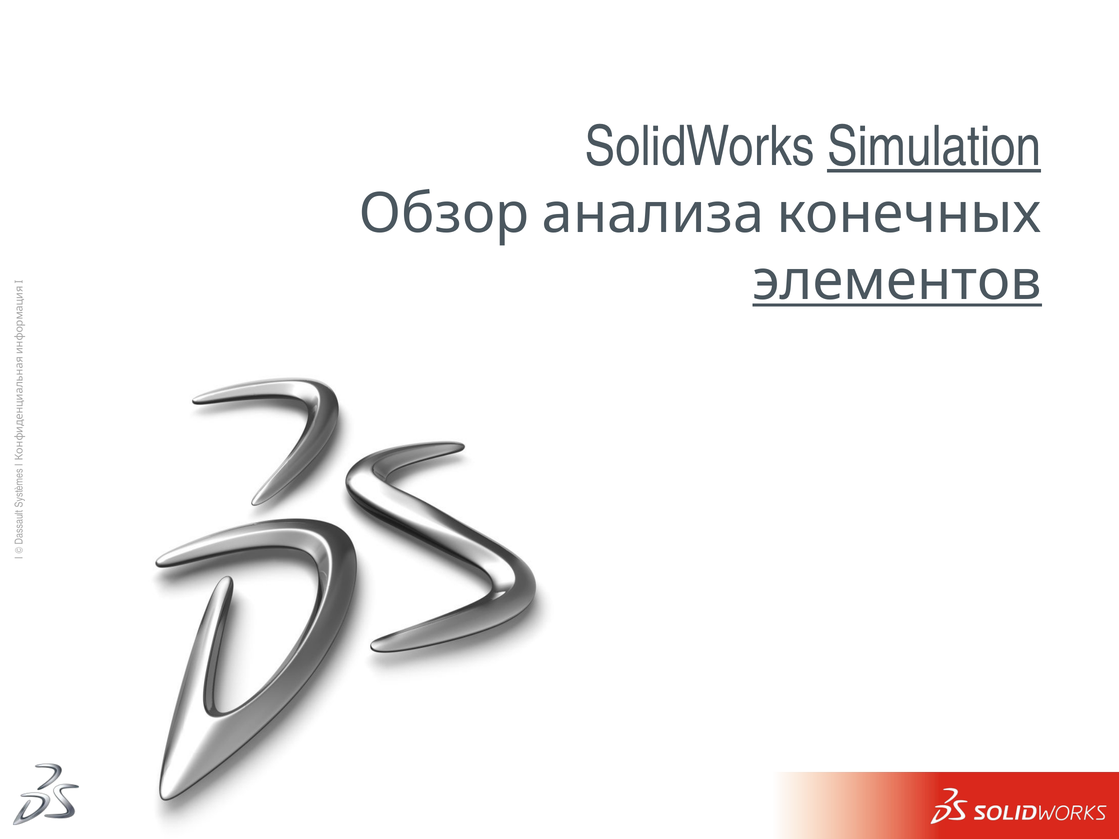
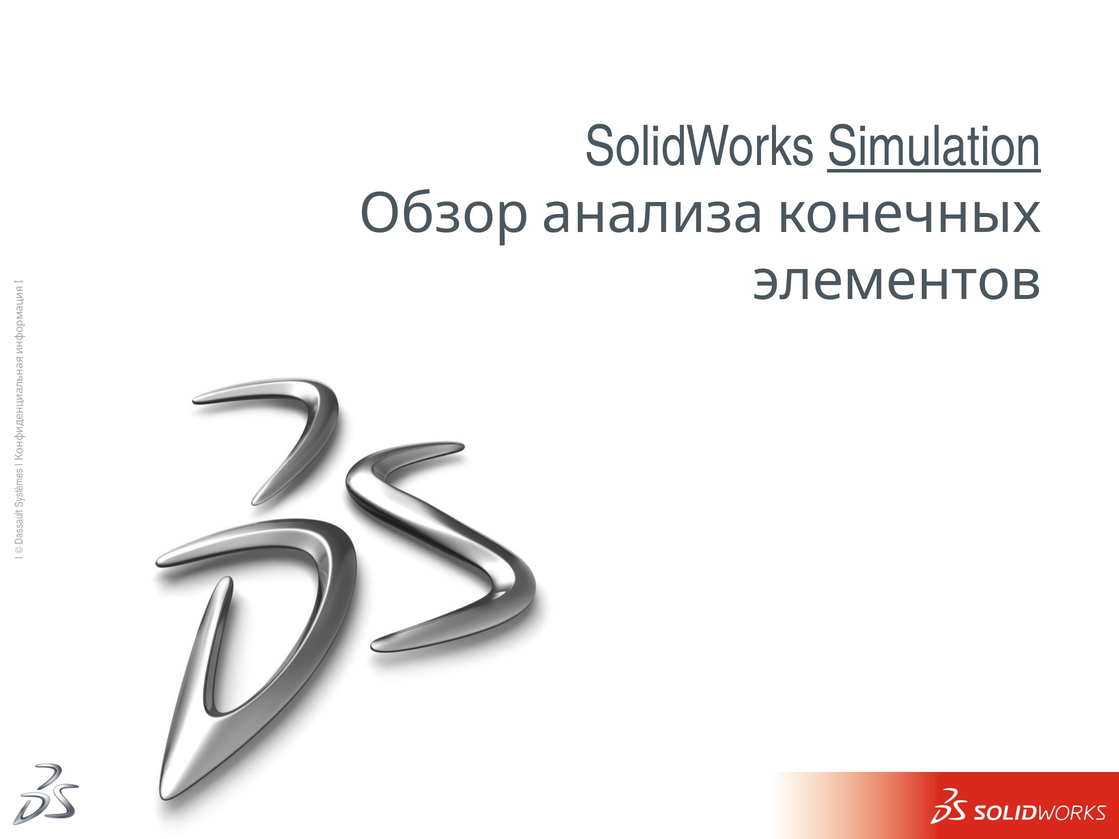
элементов underline: present -> none
